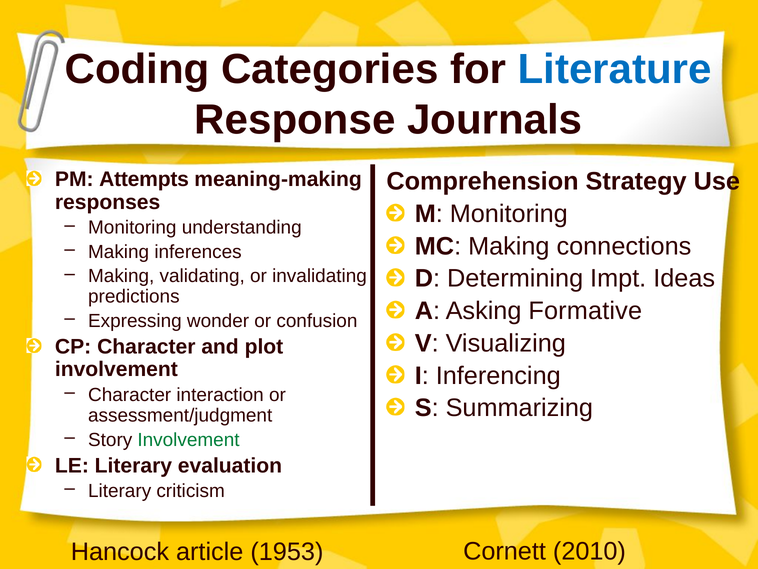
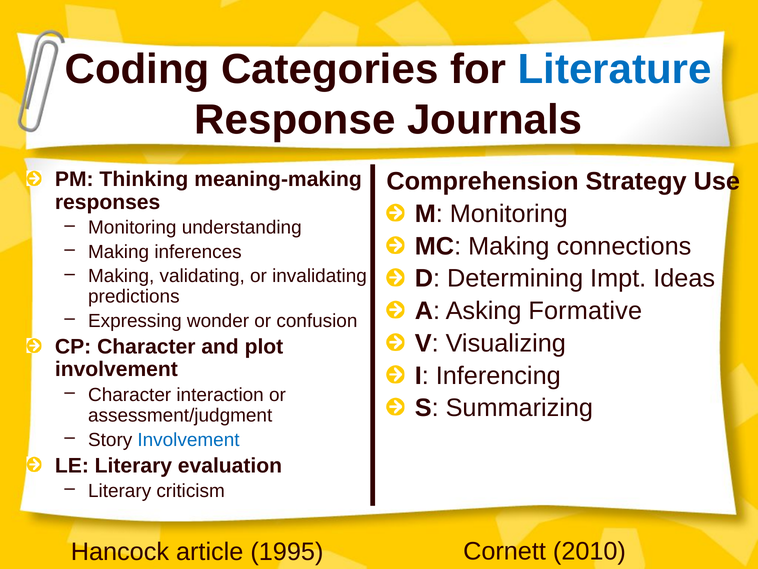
Attempts: Attempts -> Thinking
Involvement at (189, 439) colour: green -> blue
1953: 1953 -> 1995
